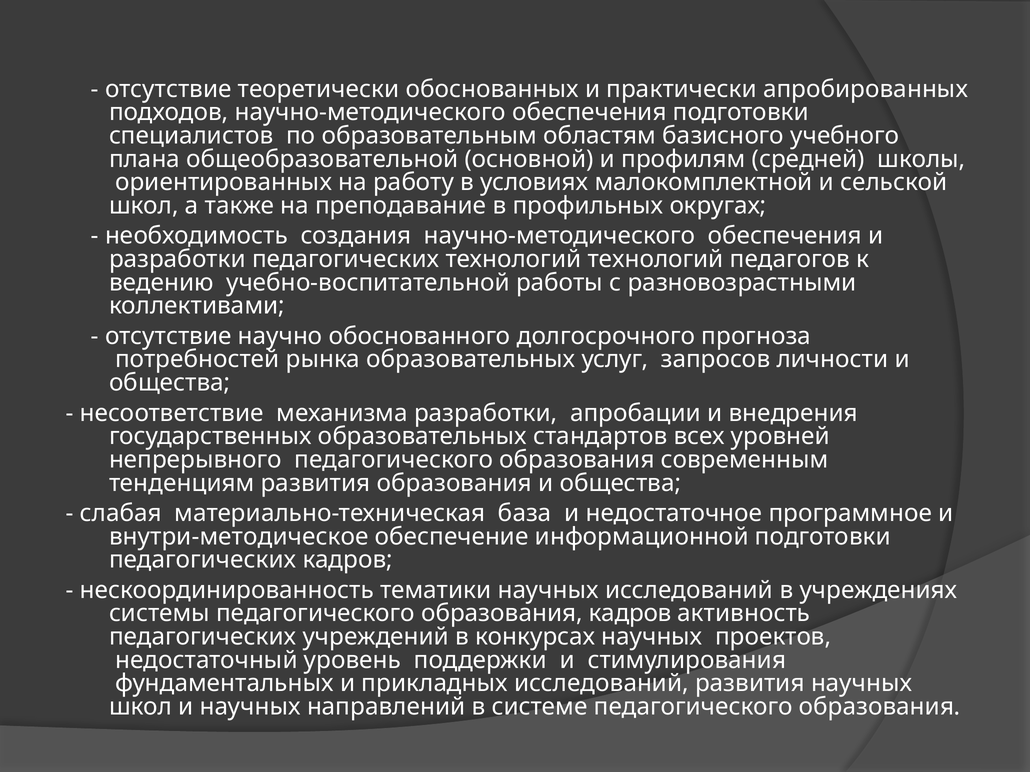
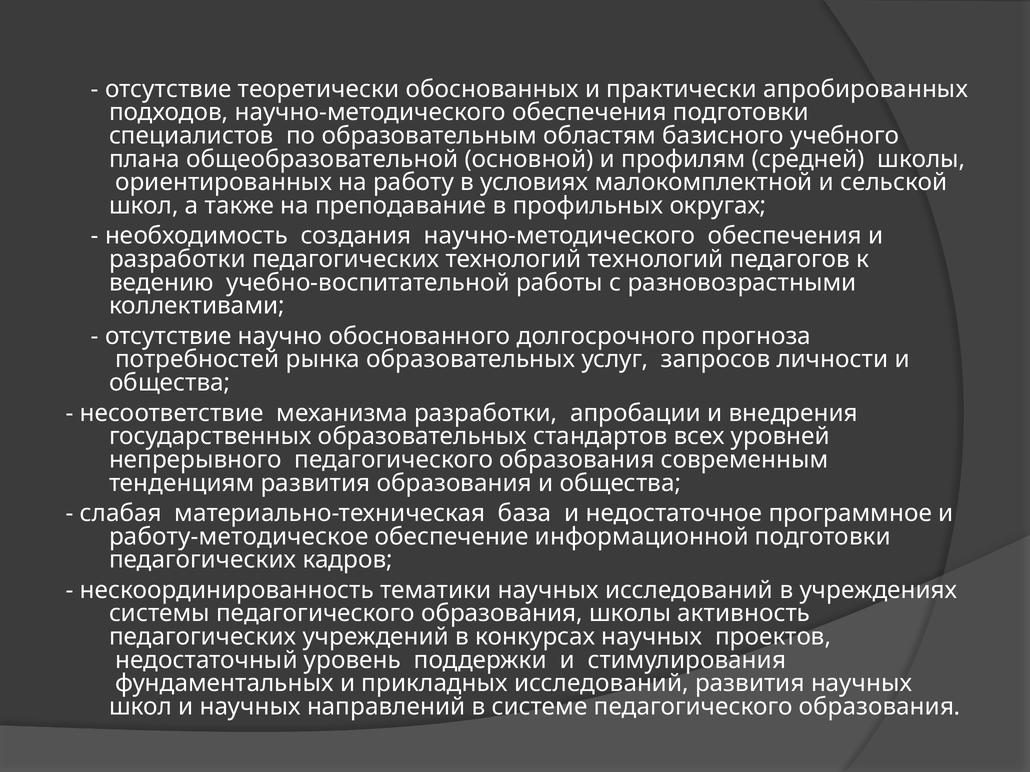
внутри-методическое: внутри-методическое -> работу-методическое
образования кадров: кадров -> школы
